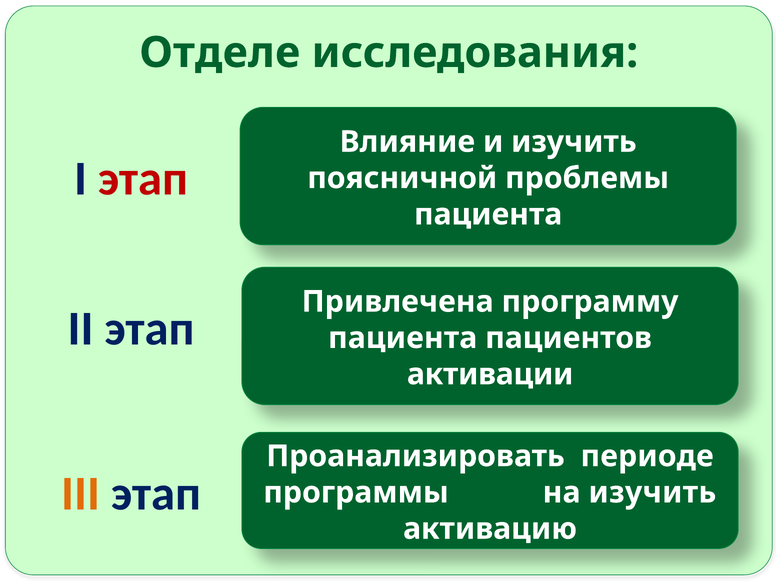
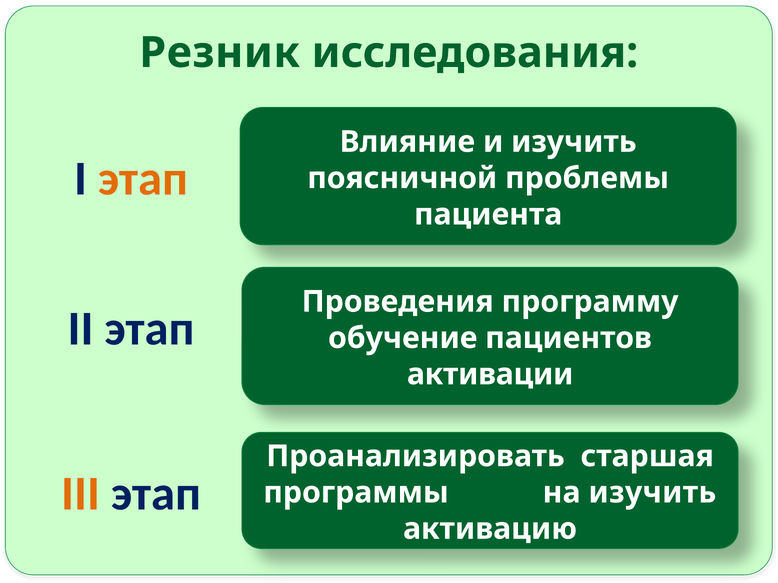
Отделе: Отделе -> Резник
этап at (143, 179) colour: red -> orange
Привлечена: Привлечена -> Проведения
пациента at (403, 338): пациента -> обучение
периоде: периоде -> старшая
